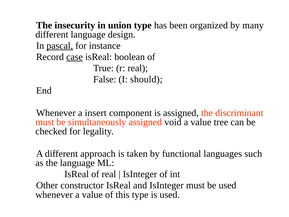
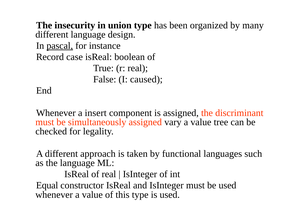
case underline: present -> none
should: should -> caused
void: void -> vary
Other: Other -> Equal
